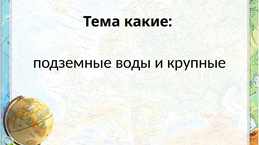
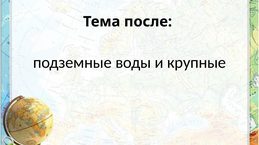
какие: какие -> после
